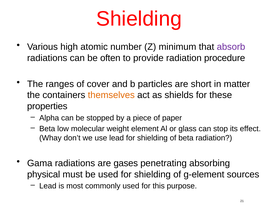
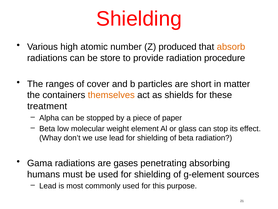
minimum: minimum -> produced
absorb colour: purple -> orange
often: often -> store
properties: properties -> treatment
physical: physical -> humans
